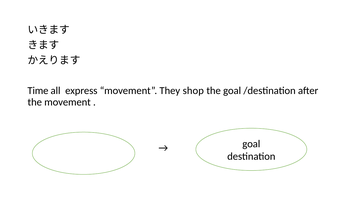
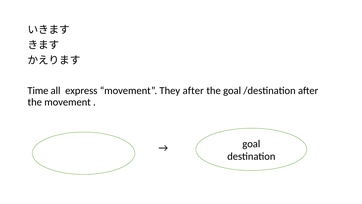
They shop: shop -> after
